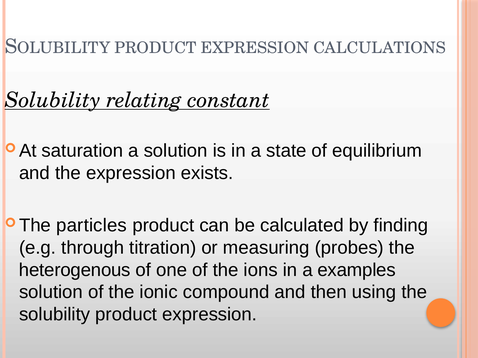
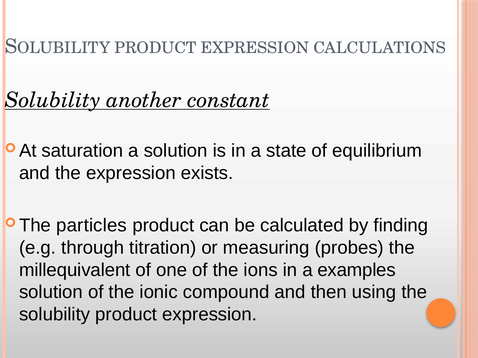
relating: relating -> another
heterogenous: heterogenous -> millequivalent
